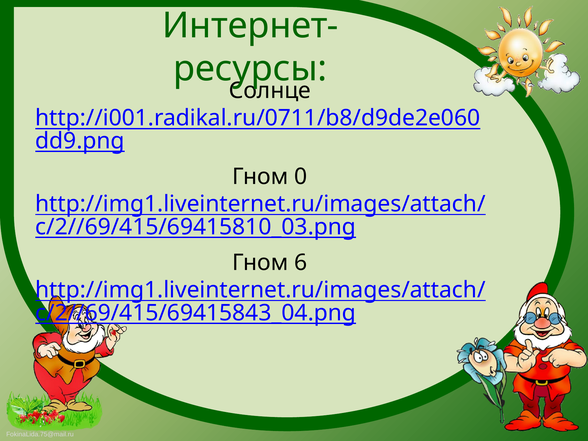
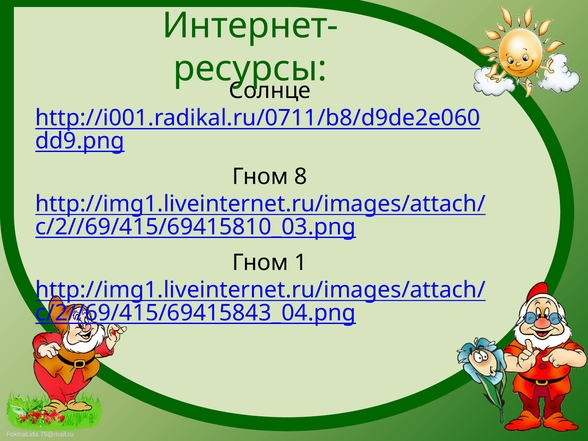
0: 0 -> 8
6: 6 -> 1
